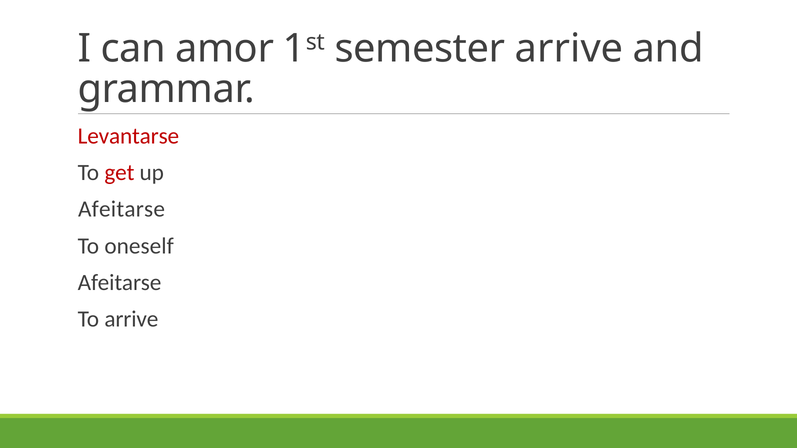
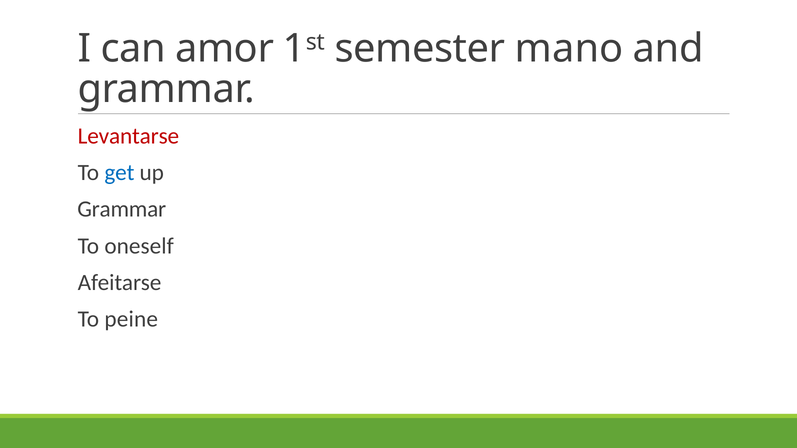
semester arrive: arrive -> mano
get colour: red -> blue
Afeitarse at (121, 209): Afeitarse -> Grammar
To arrive: arrive -> peine
